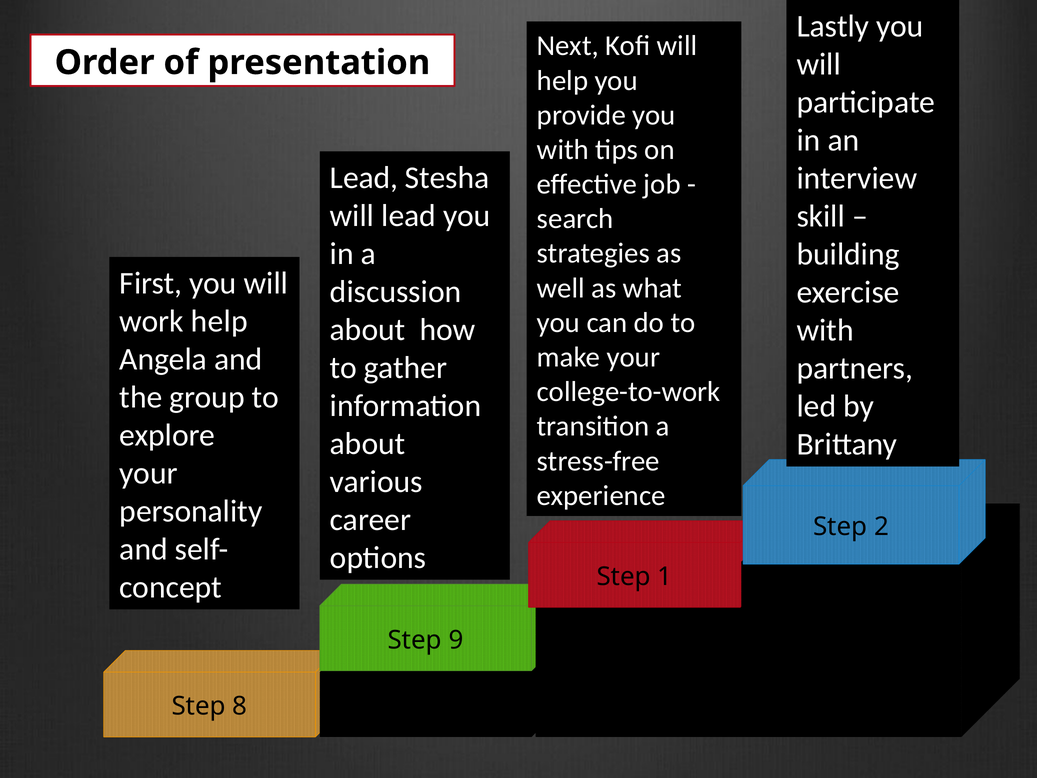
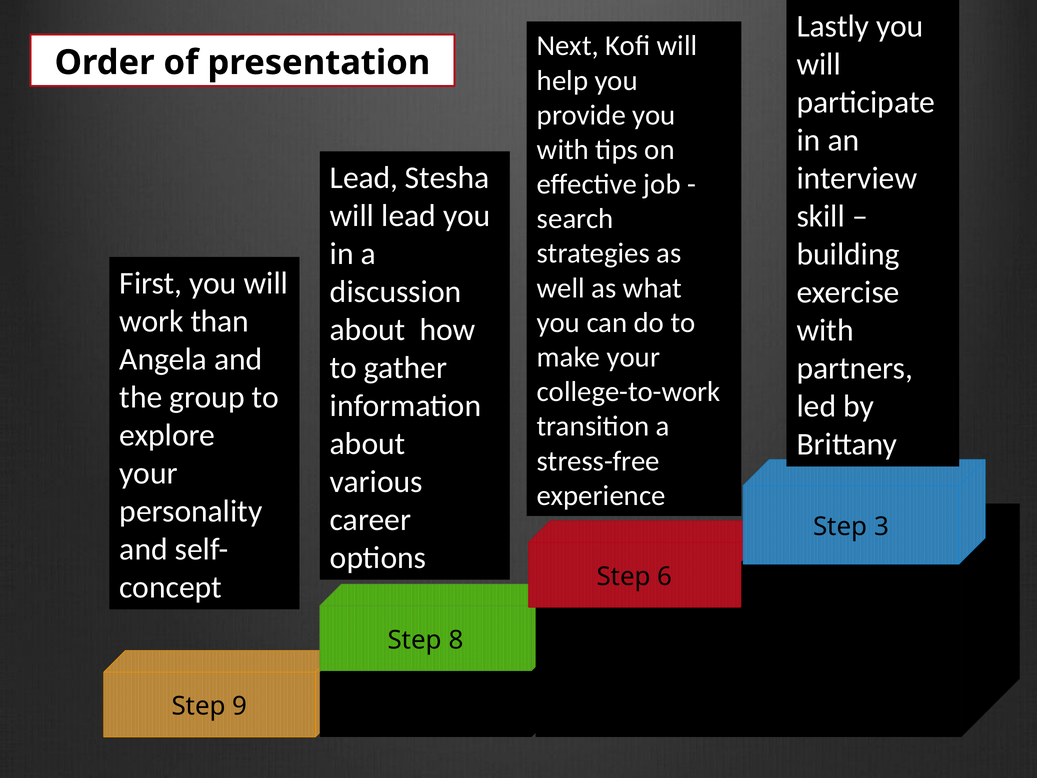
work help: help -> than
2: 2 -> 3
1: 1 -> 6
9: 9 -> 8
8: 8 -> 9
